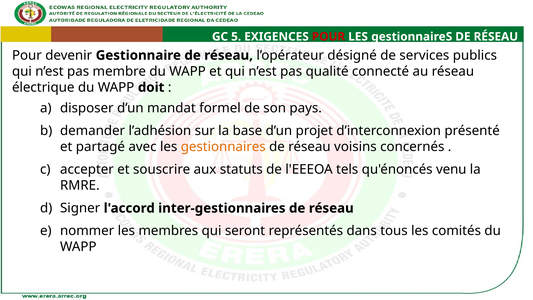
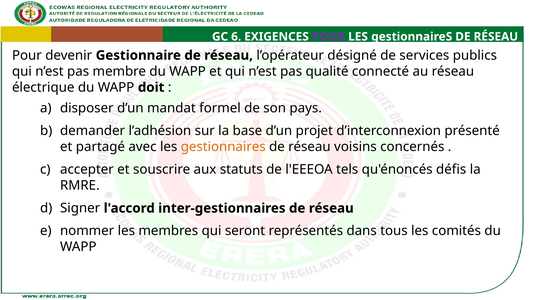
5: 5 -> 6
POUR at (329, 37) colour: red -> purple
venu: venu -> défis
